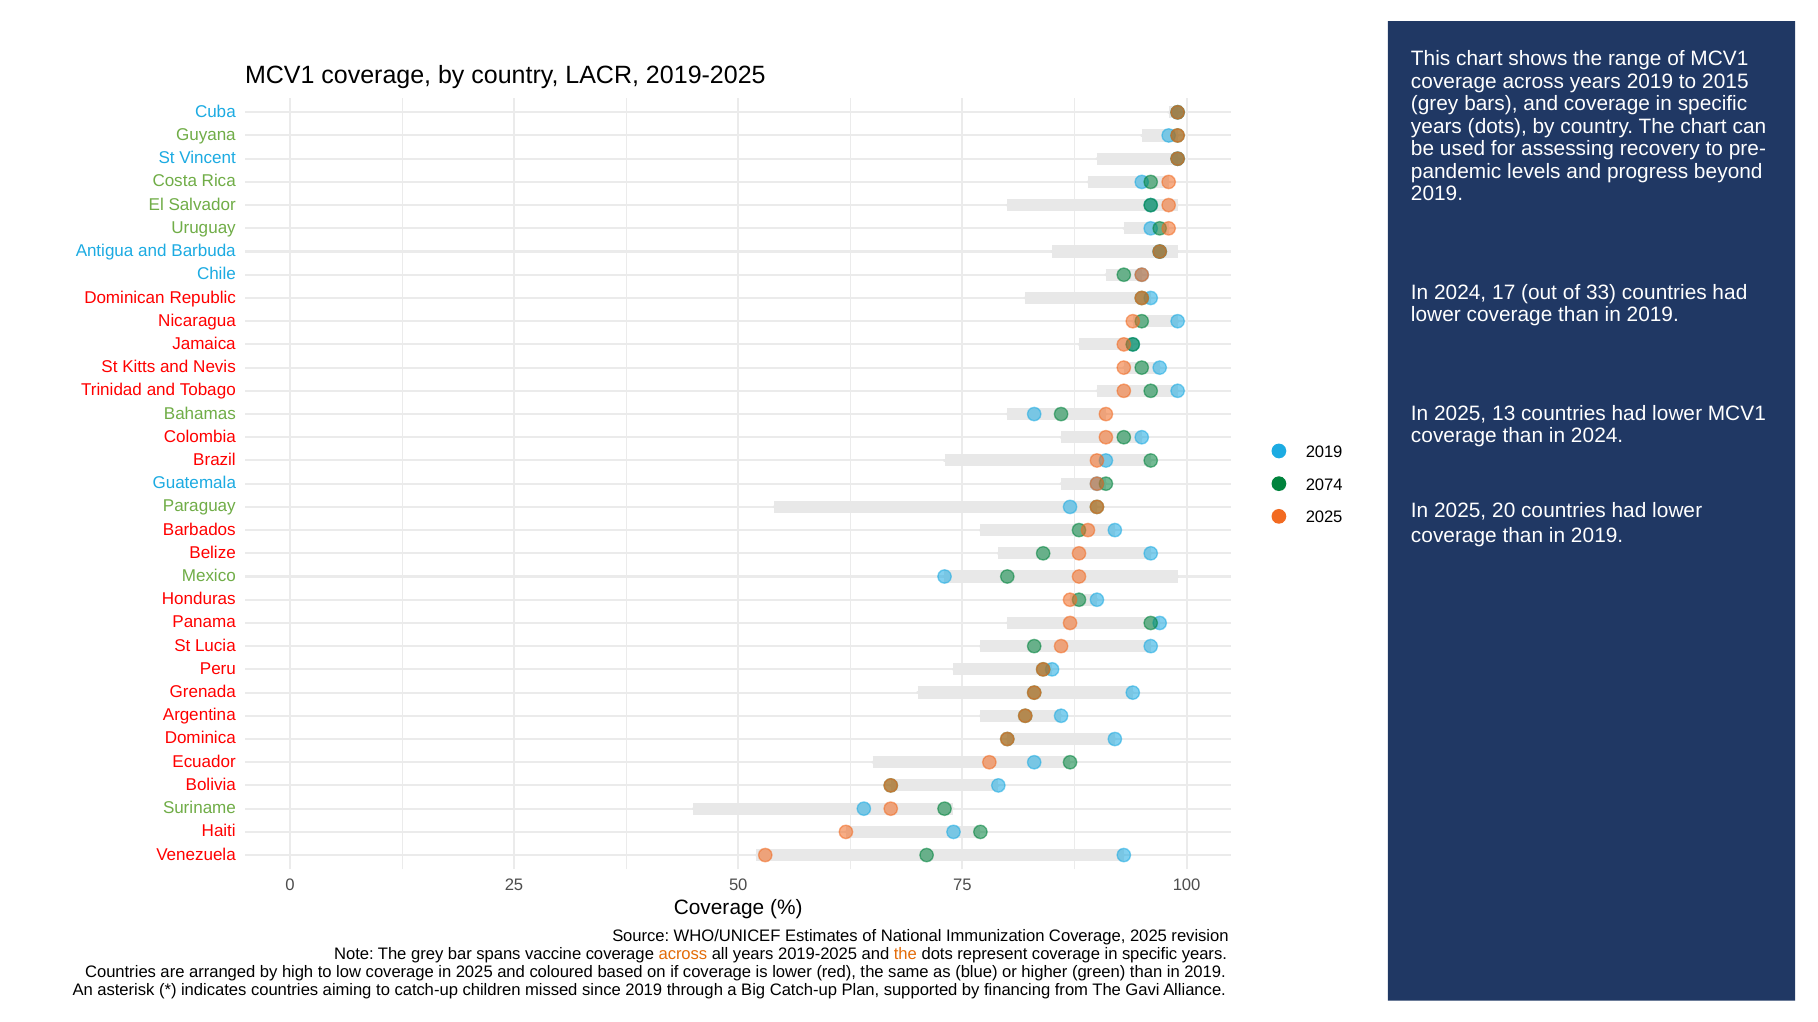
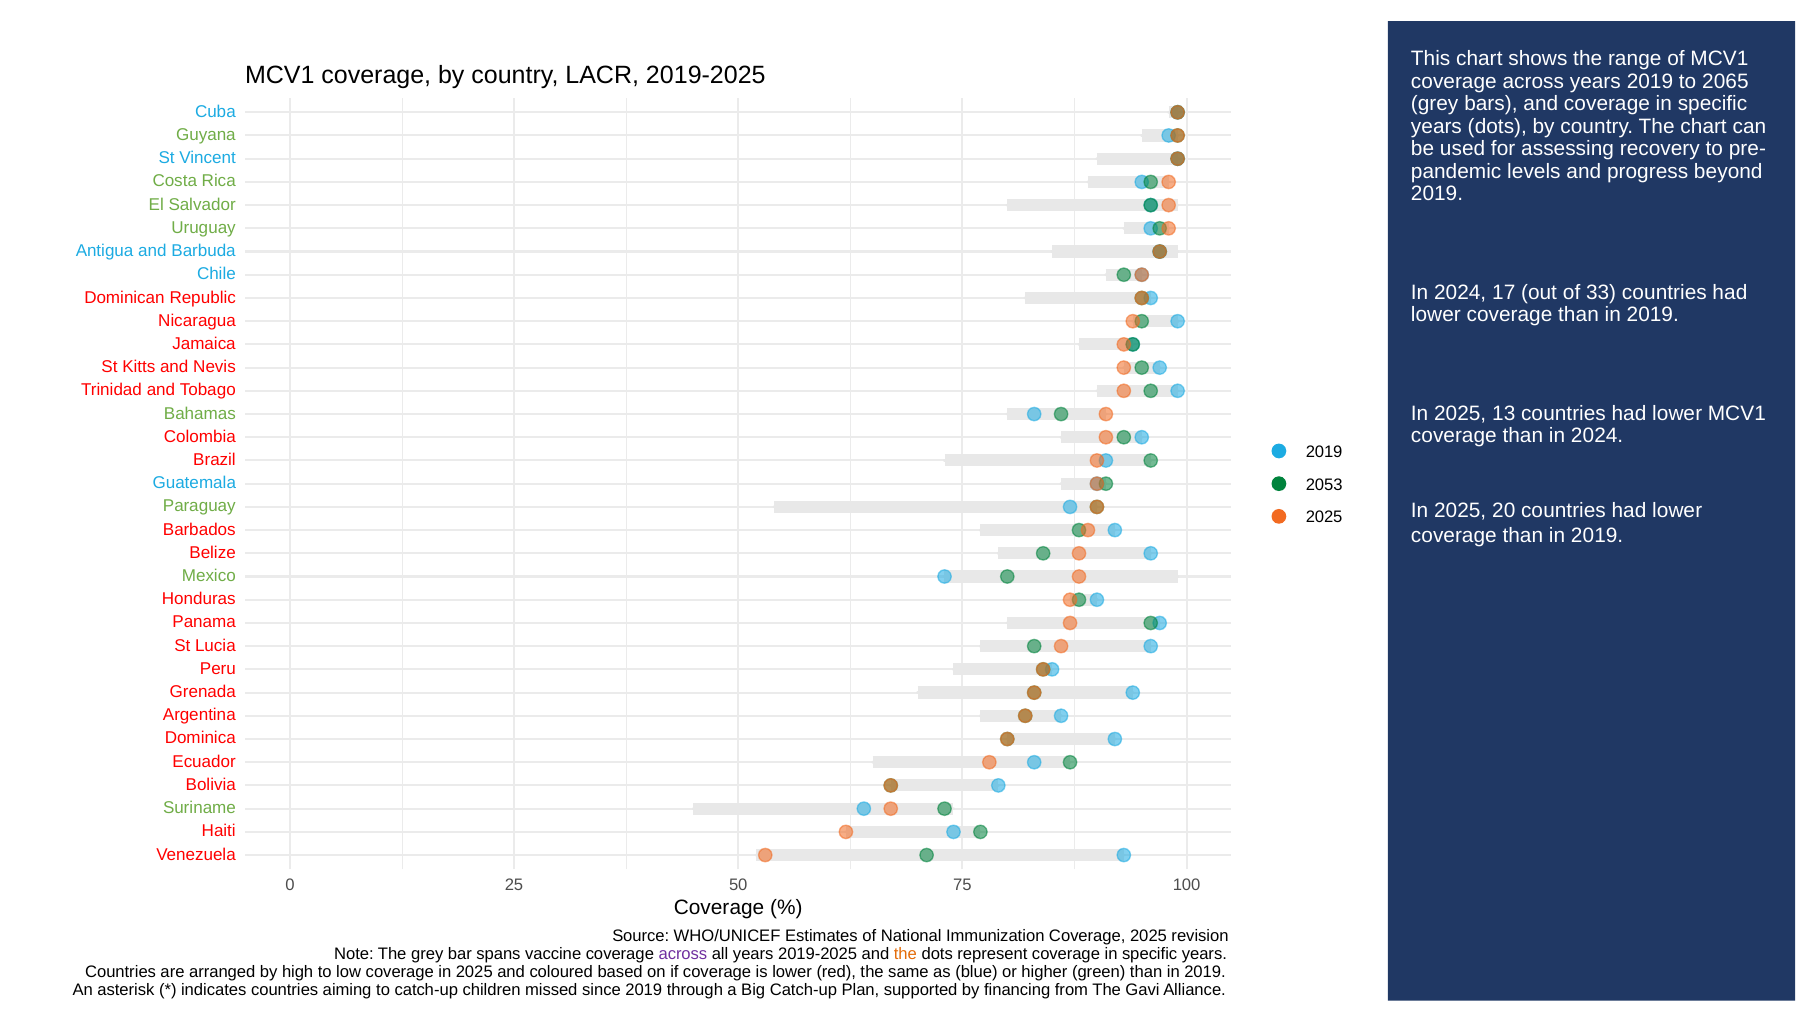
2015: 2015 -> 2065
2074: 2074 -> 2053
across at (683, 954) colour: orange -> purple
